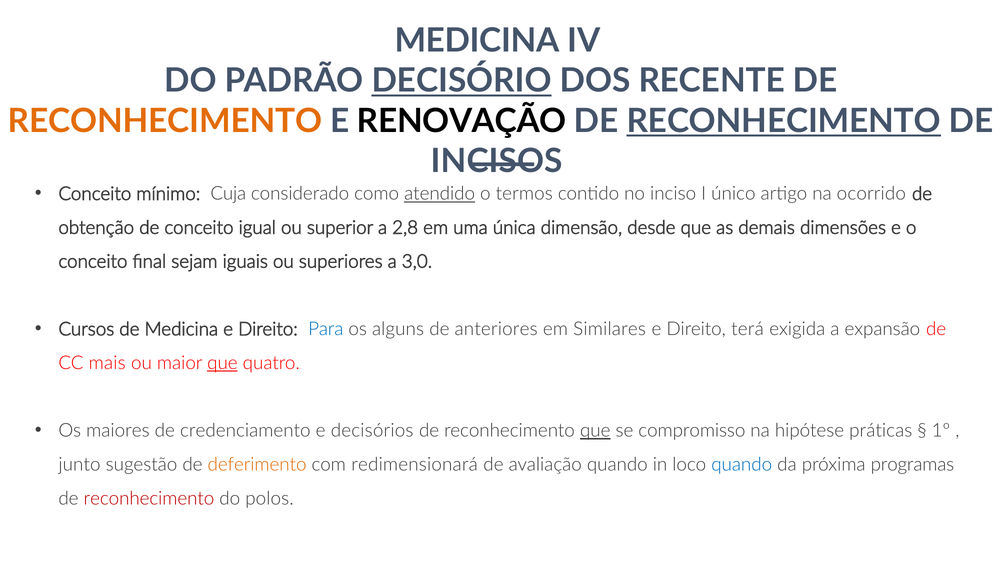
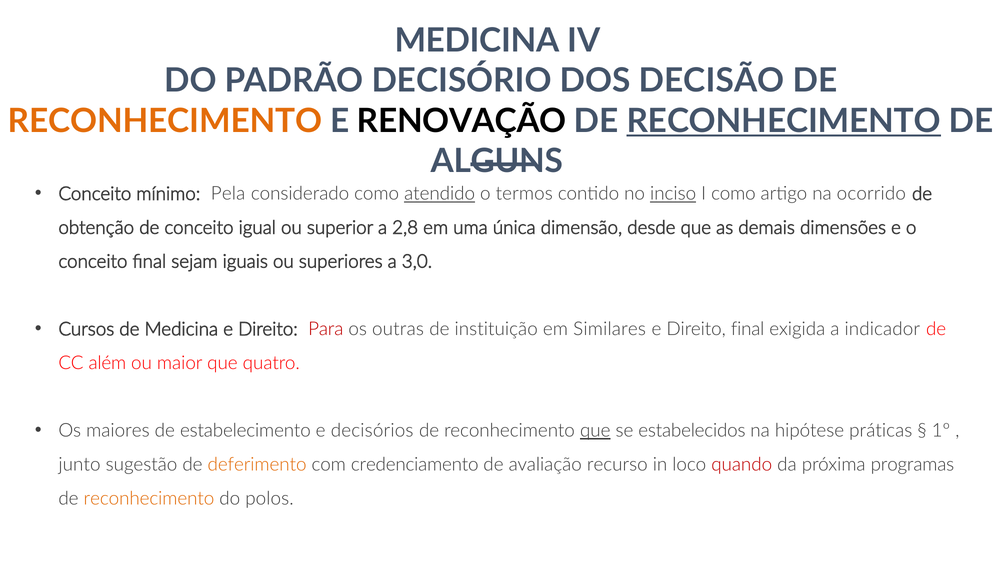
DECISÓRIO underline: present -> none
RECENTE: RECENTE -> DECISÃO
INCISOS: INCISOS -> ALGUNS
Cuja: Cuja -> Pela
inciso underline: none -> present
I único: único -> como
Para colour: blue -> red
alguns: alguns -> outras
anteriores: anteriores -> instituição
Direito terá: terá -> final
expansão: expansão -> indicador
mais: mais -> além
que at (222, 363) underline: present -> none
credenciamento: credenciamento -> estabelecimento
compromisso: compromisso -> estabelecidos
redimensionará: redimensionará -> credenciamento
avaliação quando: quando -> recurso
quando at (742, 465) colour: blue -> red
reconhecimento at (149, 499) colour: red -> orange
